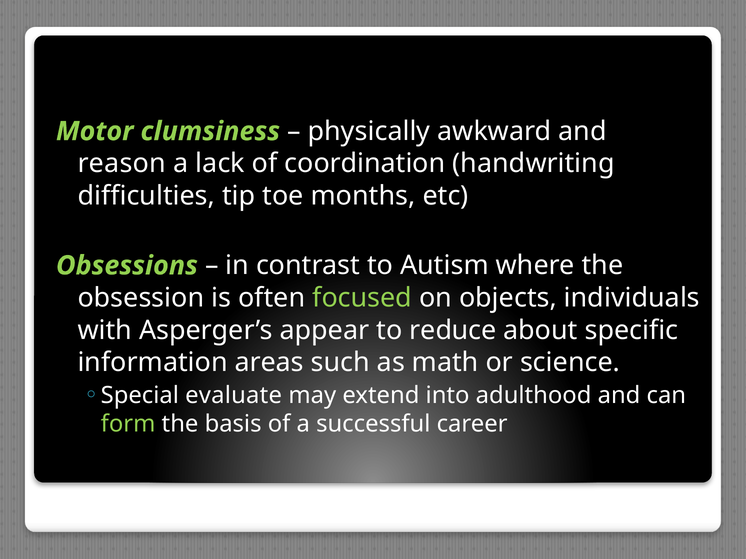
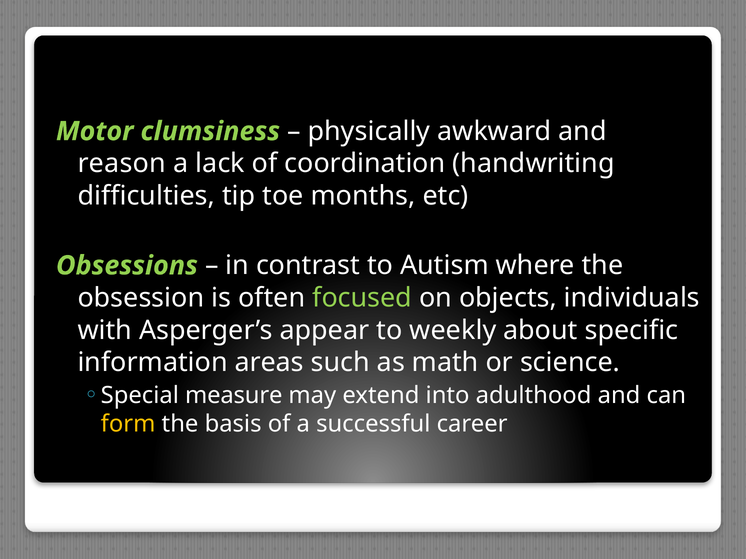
reduce: reduce -> weekly
evaluate: evaluate -> measure
form colour: light green -> yellow
